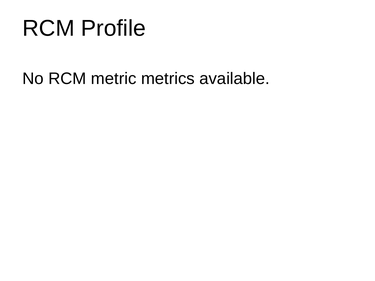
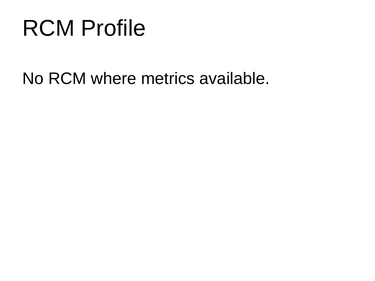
metric: metric -> where
